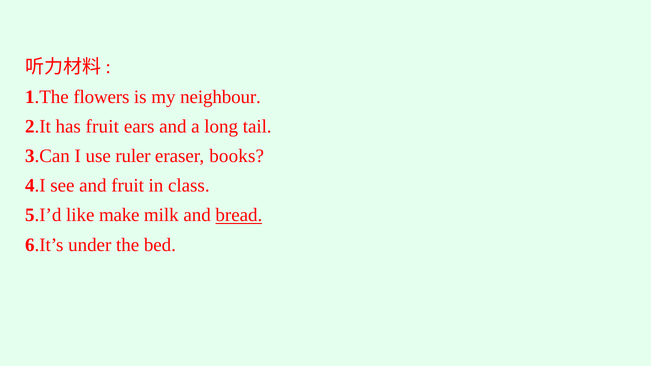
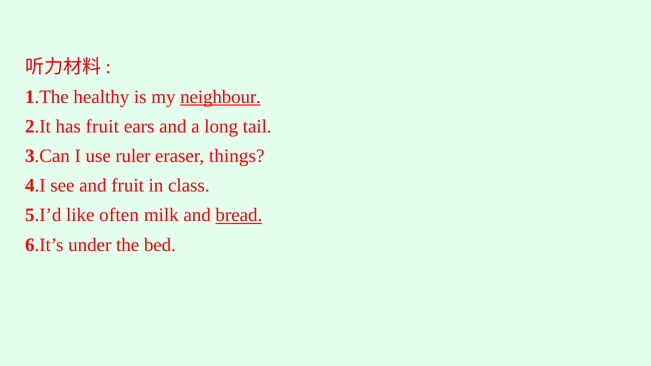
flowers: flowers -> healthy
neighbour underline: none -> present
books: books -> things
make: make -> often
